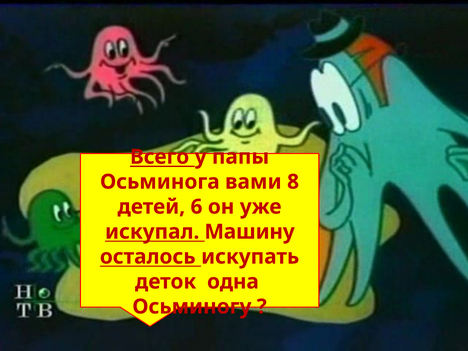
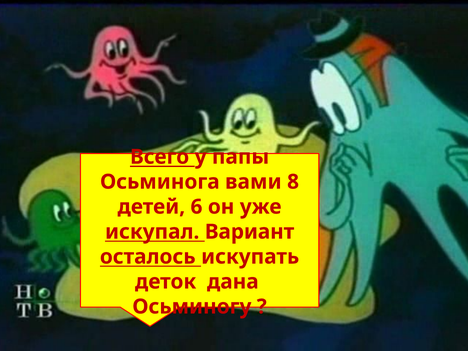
Машину: Машину -> Вариант
одна: одна -> дана
